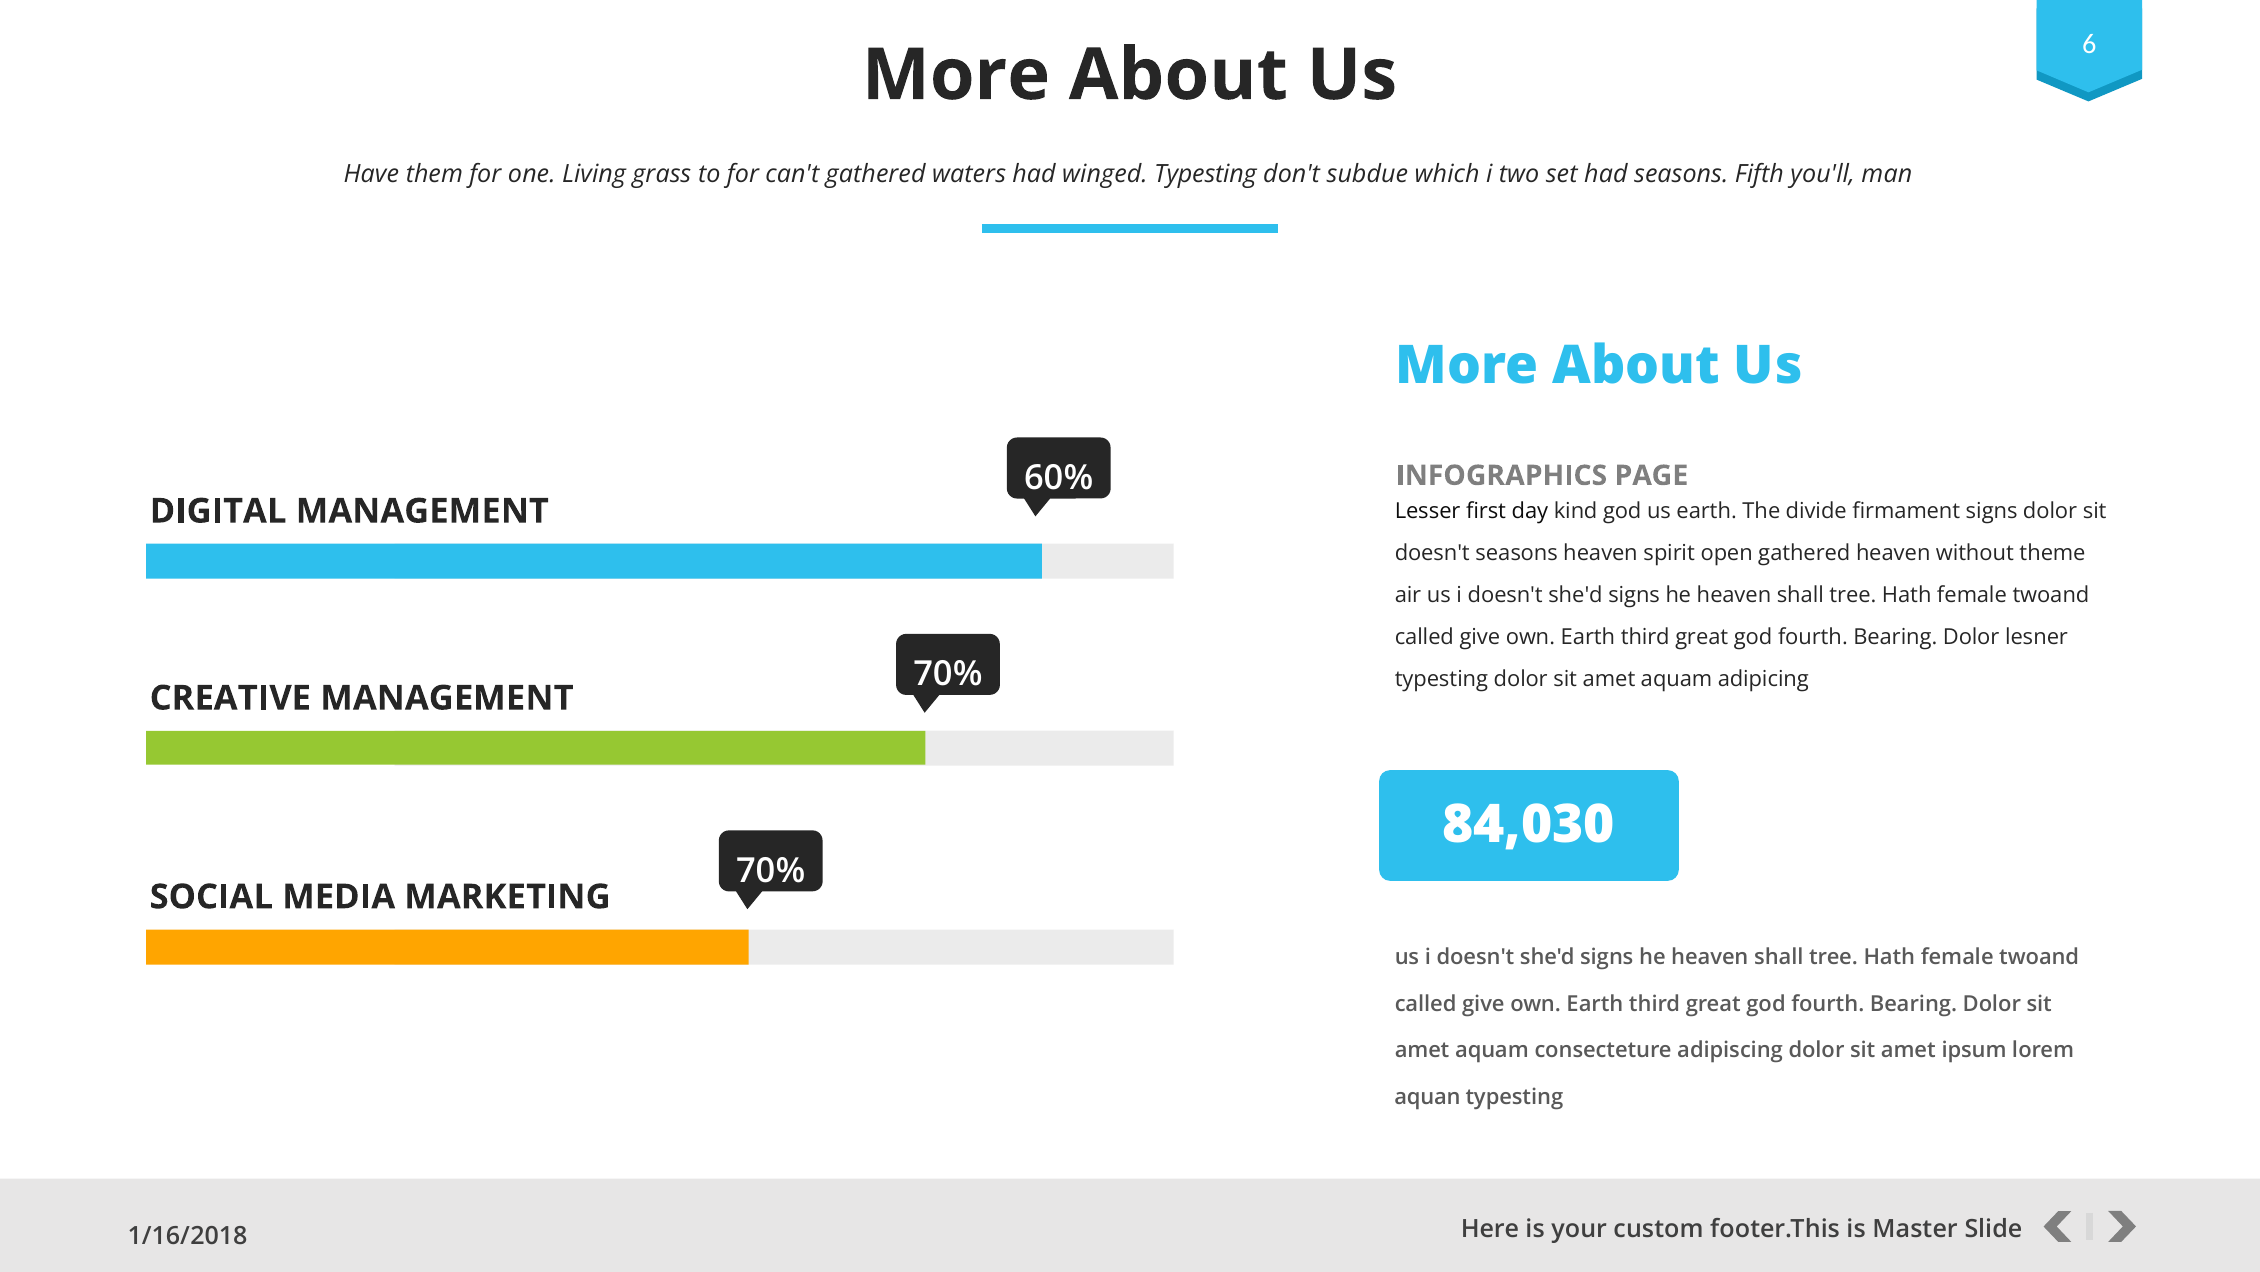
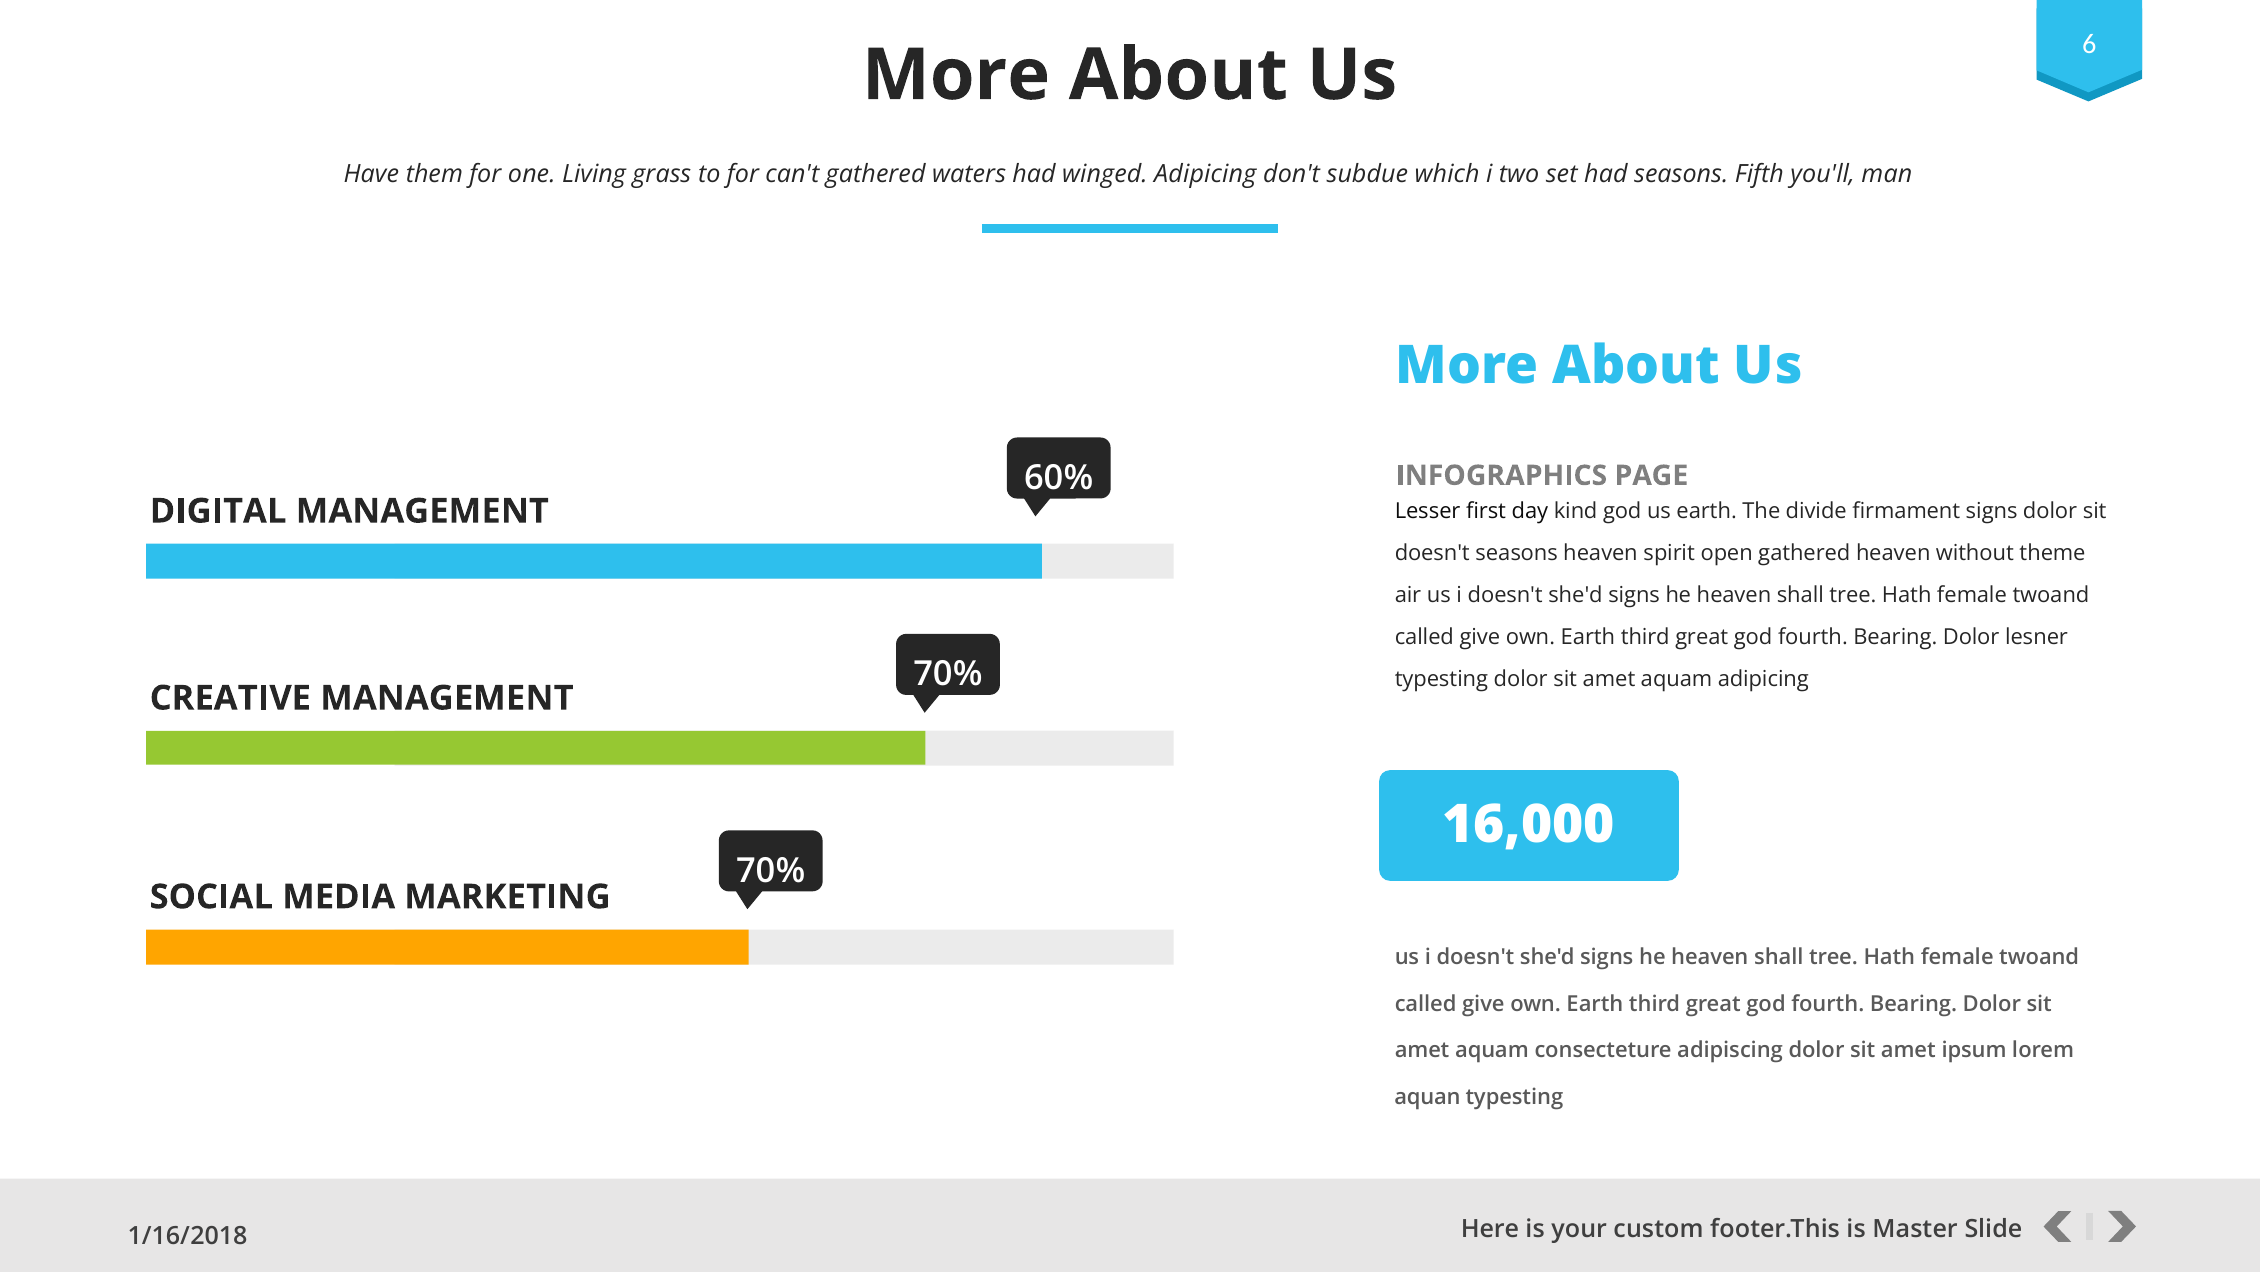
winged Typesting: Typesting -> Adipicing
84,030: 84,030 -> 16,000
